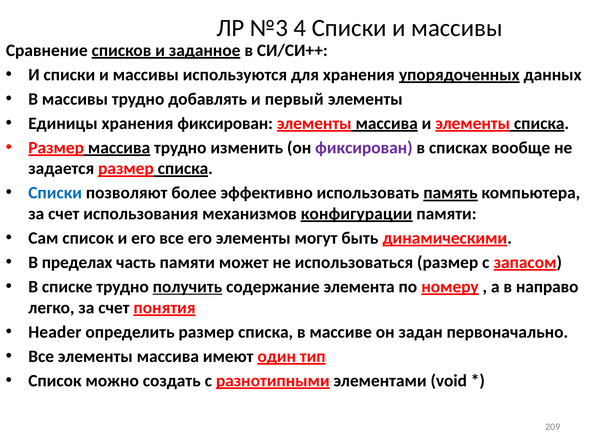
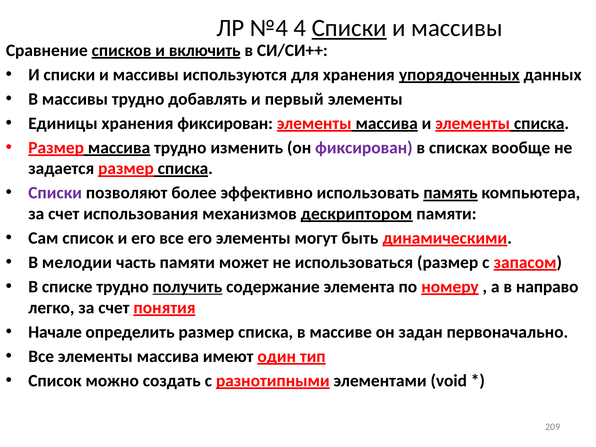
№3: №3 -> №4
Списки at (349, 28) underline: none -> present
заданное: заданное -> включить
Списки at (55, 193) colour: blue -> purple
конфигурации: конфигурации -> дескриптором
пределах: пределах -> мелодии
Header: Header -> Начале
